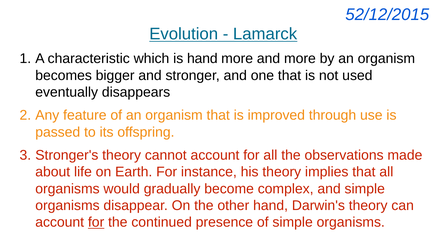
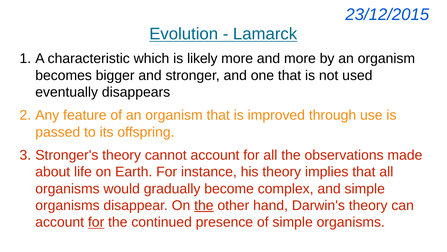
52/12/2015: 52/12/2015 -> 23/12/2015
is hand: hand -> likely
the at (204, 205) underline: none -> present
